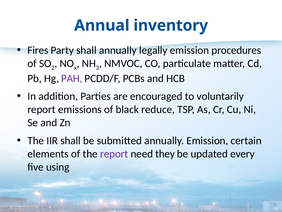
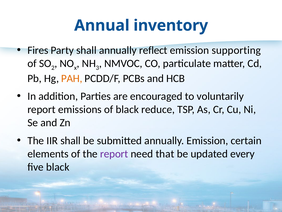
legally: legally -> reflect
procedures: procedures -> supporting
PAH colour: purple -> orange
they: they -> that
five using: using -> black
